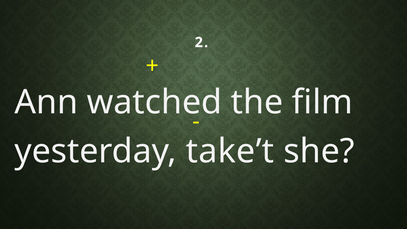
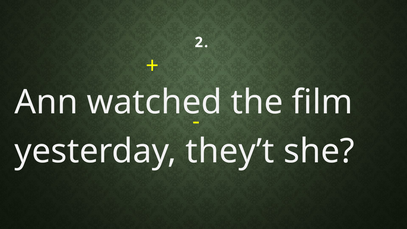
take’t: take’t -> they’t
